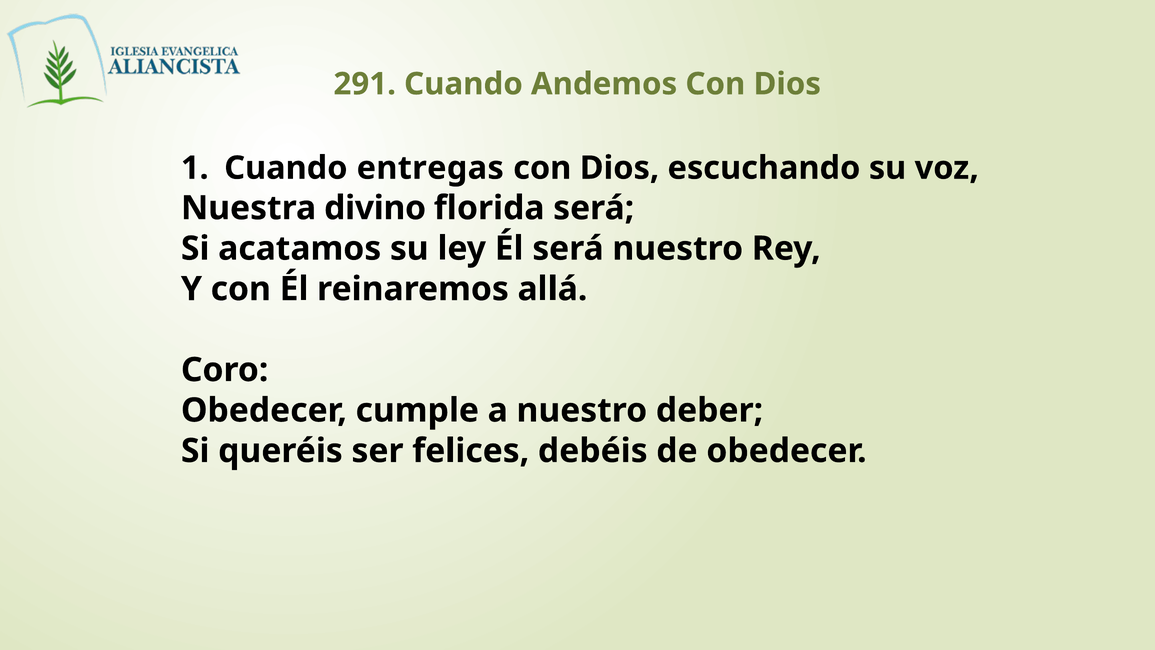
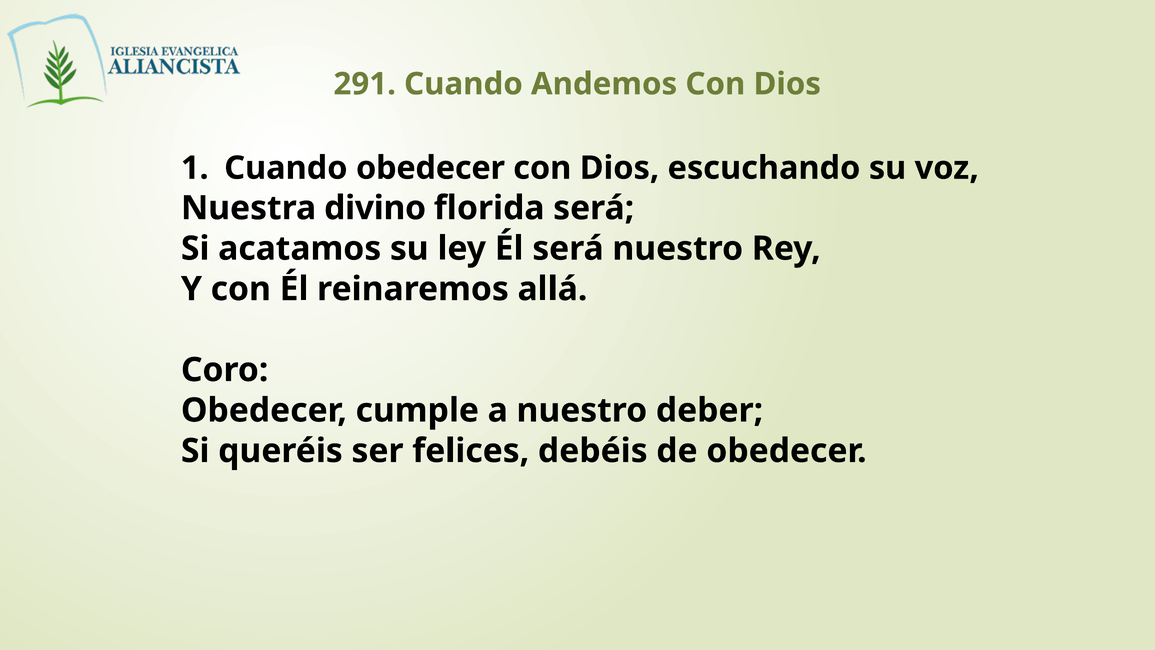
Cuando entregas: entregas -> obedecer
